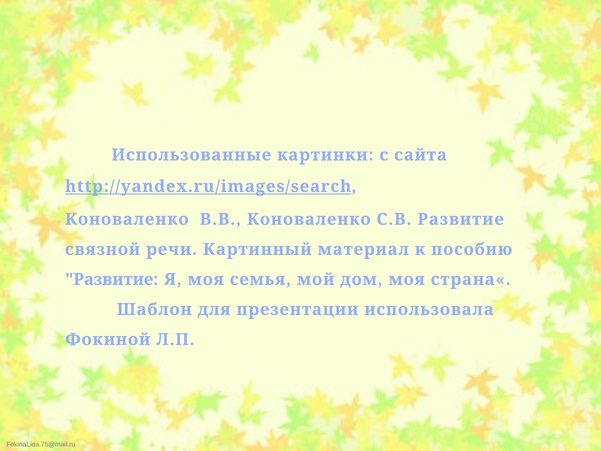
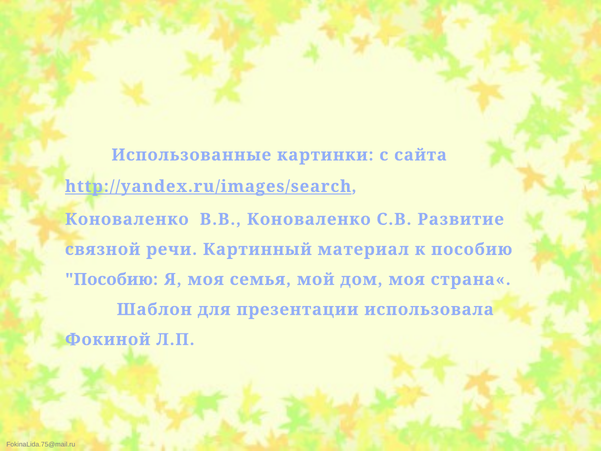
Развитие at (112, 279): Развитие -> Пособию
